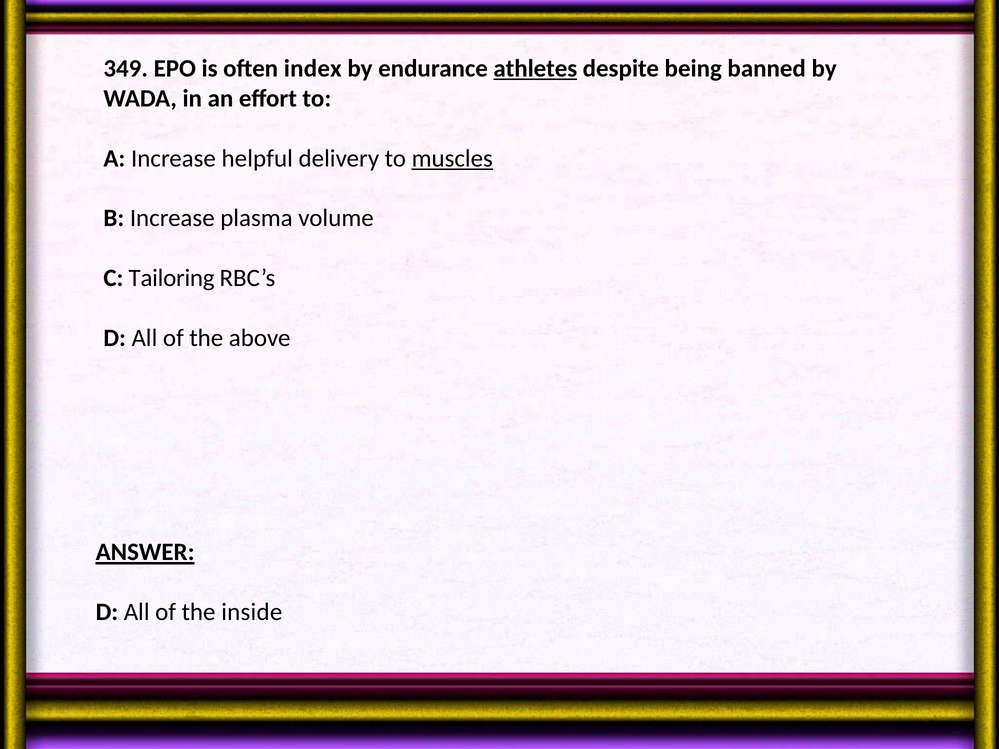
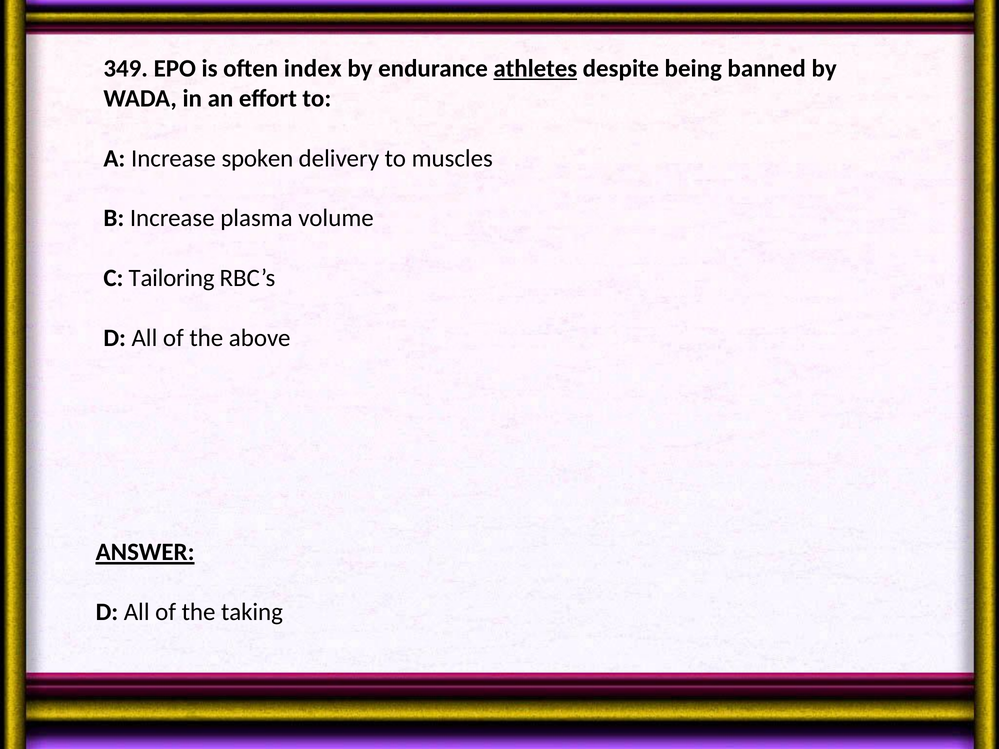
helpful: helpful -> spoken
muscles underline: present -> none
inside: inside -> taking
